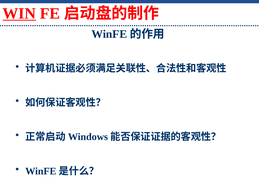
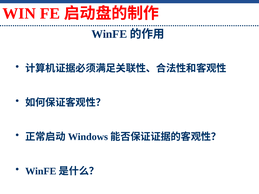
WIN underline: present -> none
